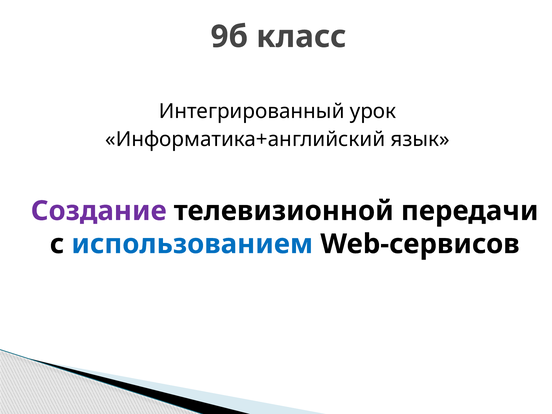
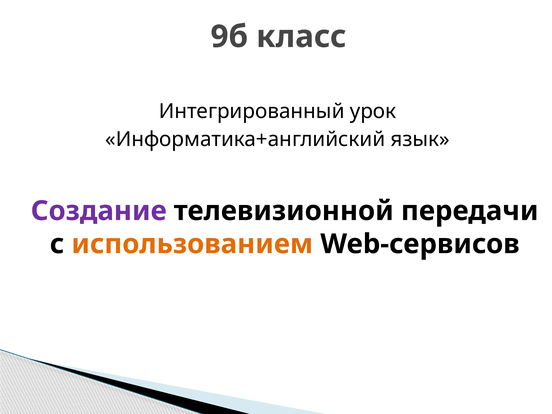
использованием colour: blue -> orange
